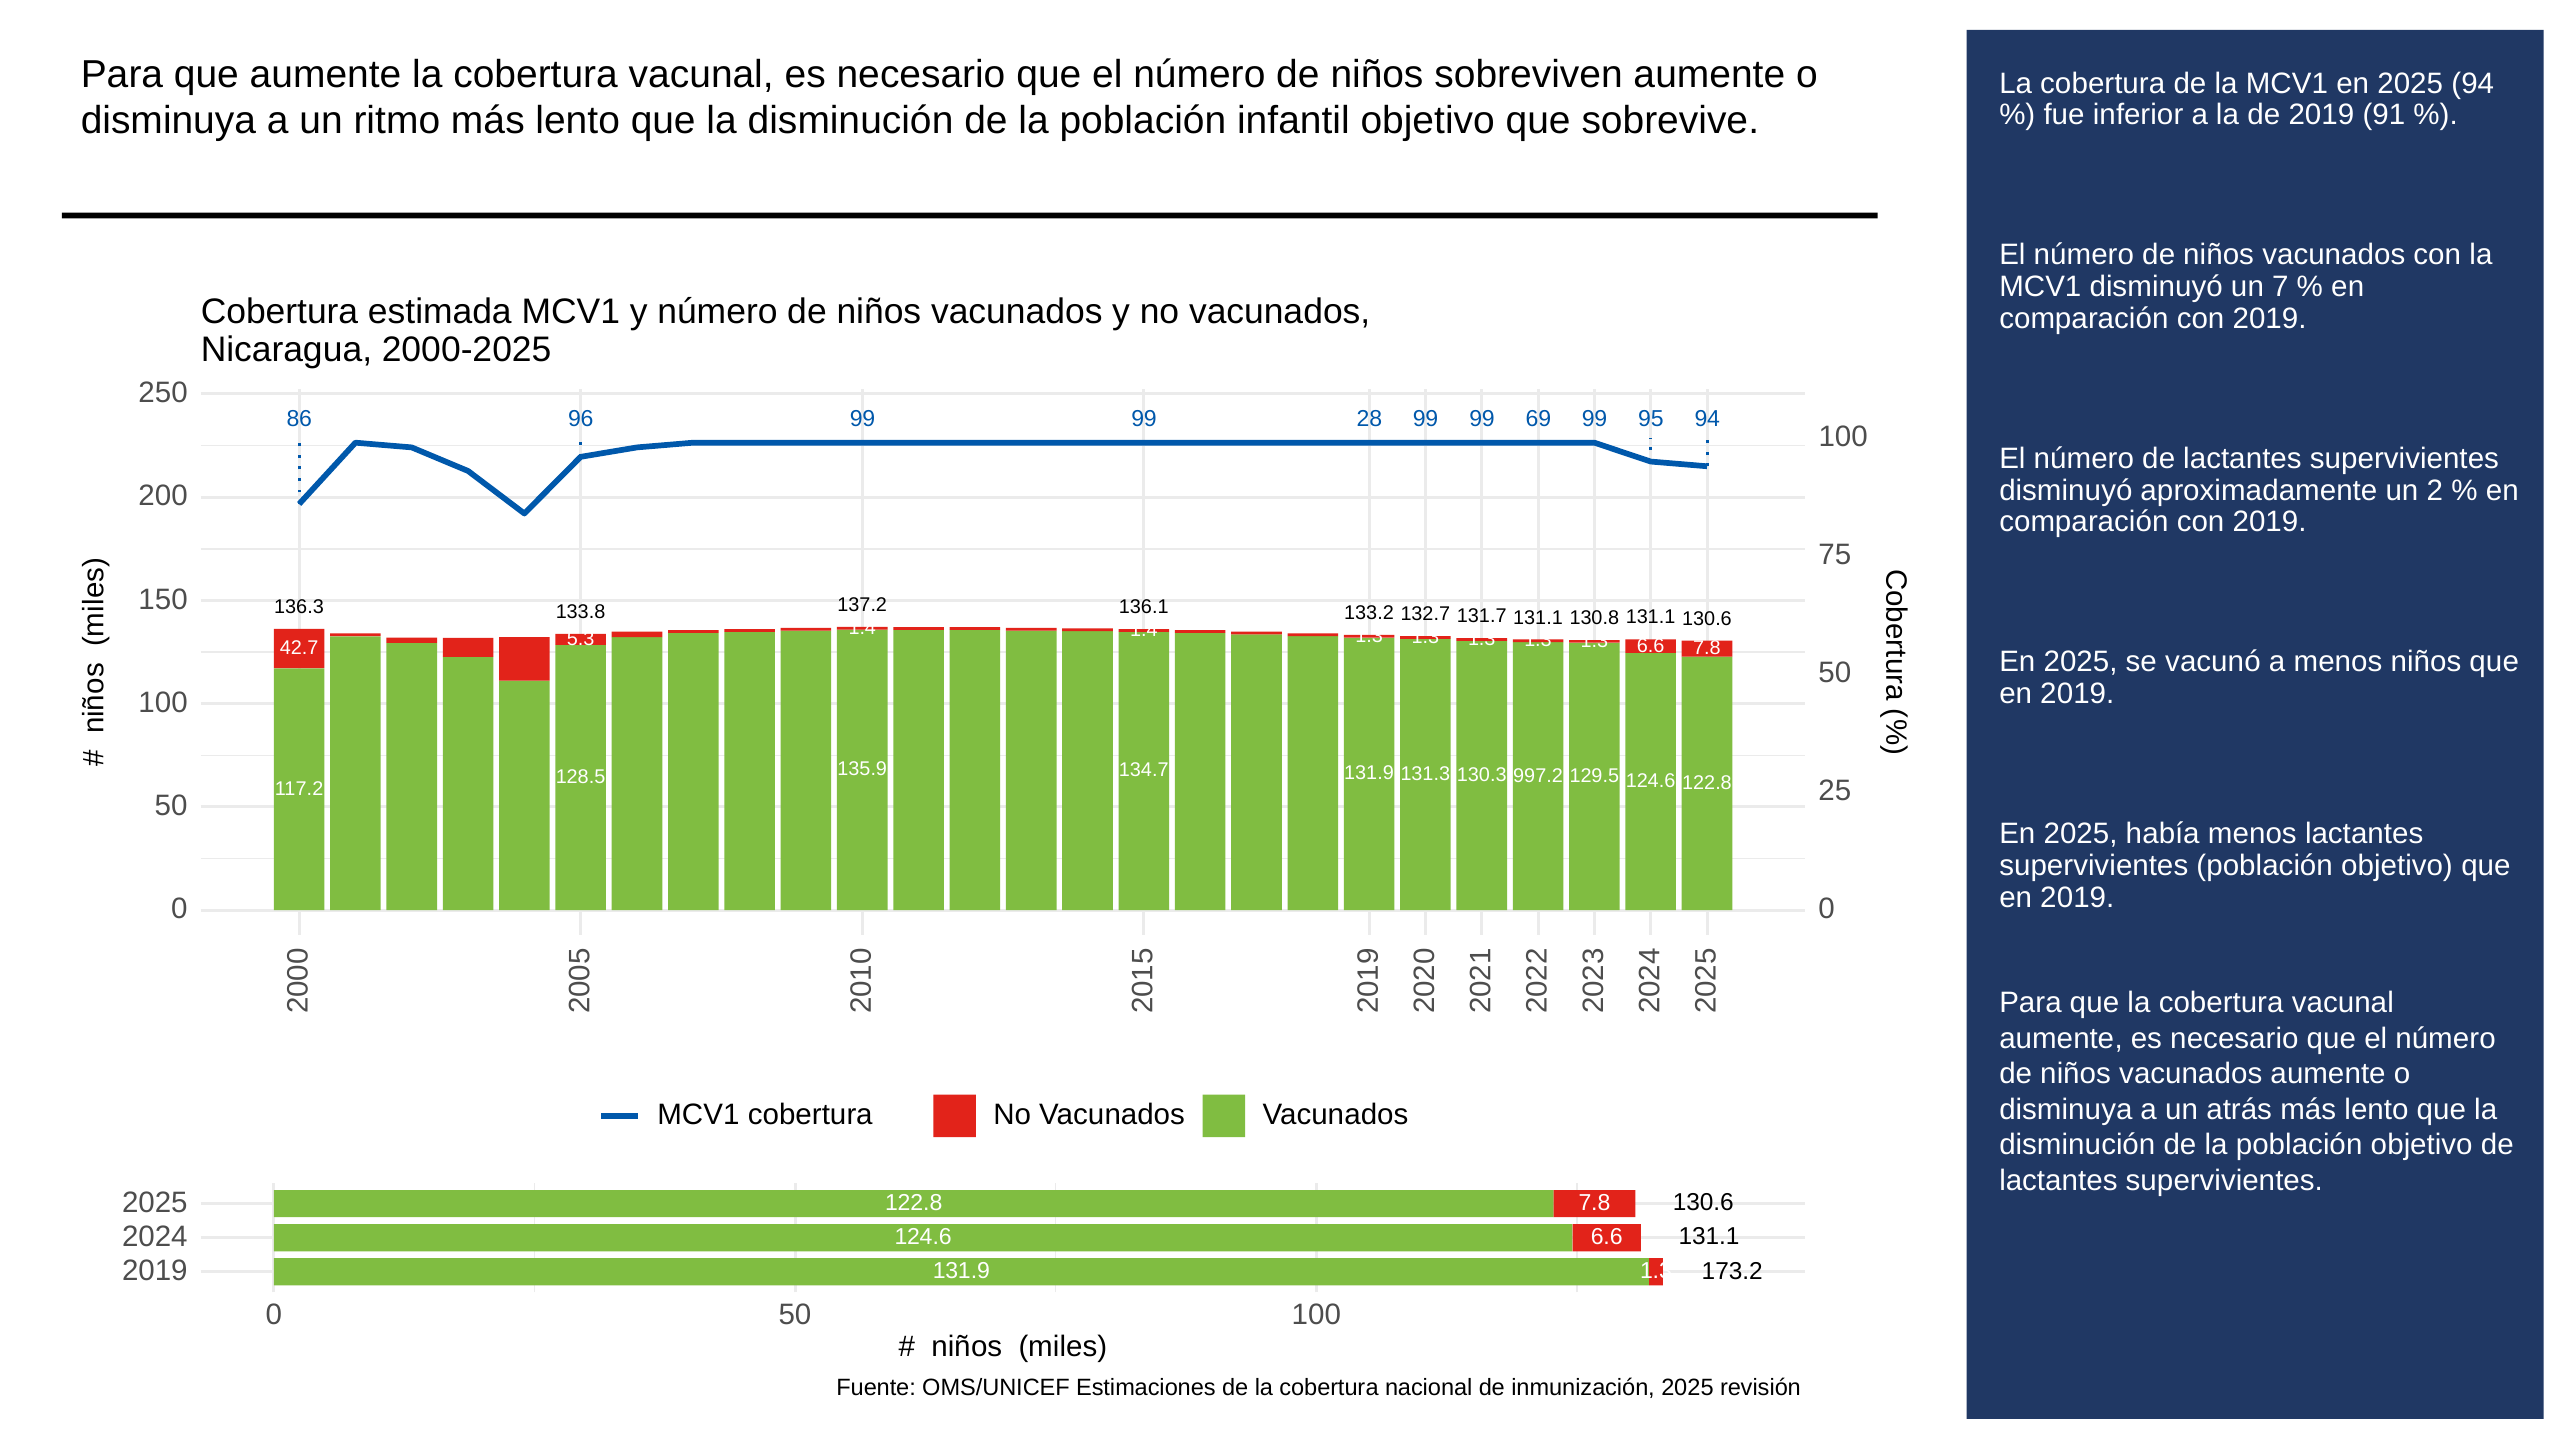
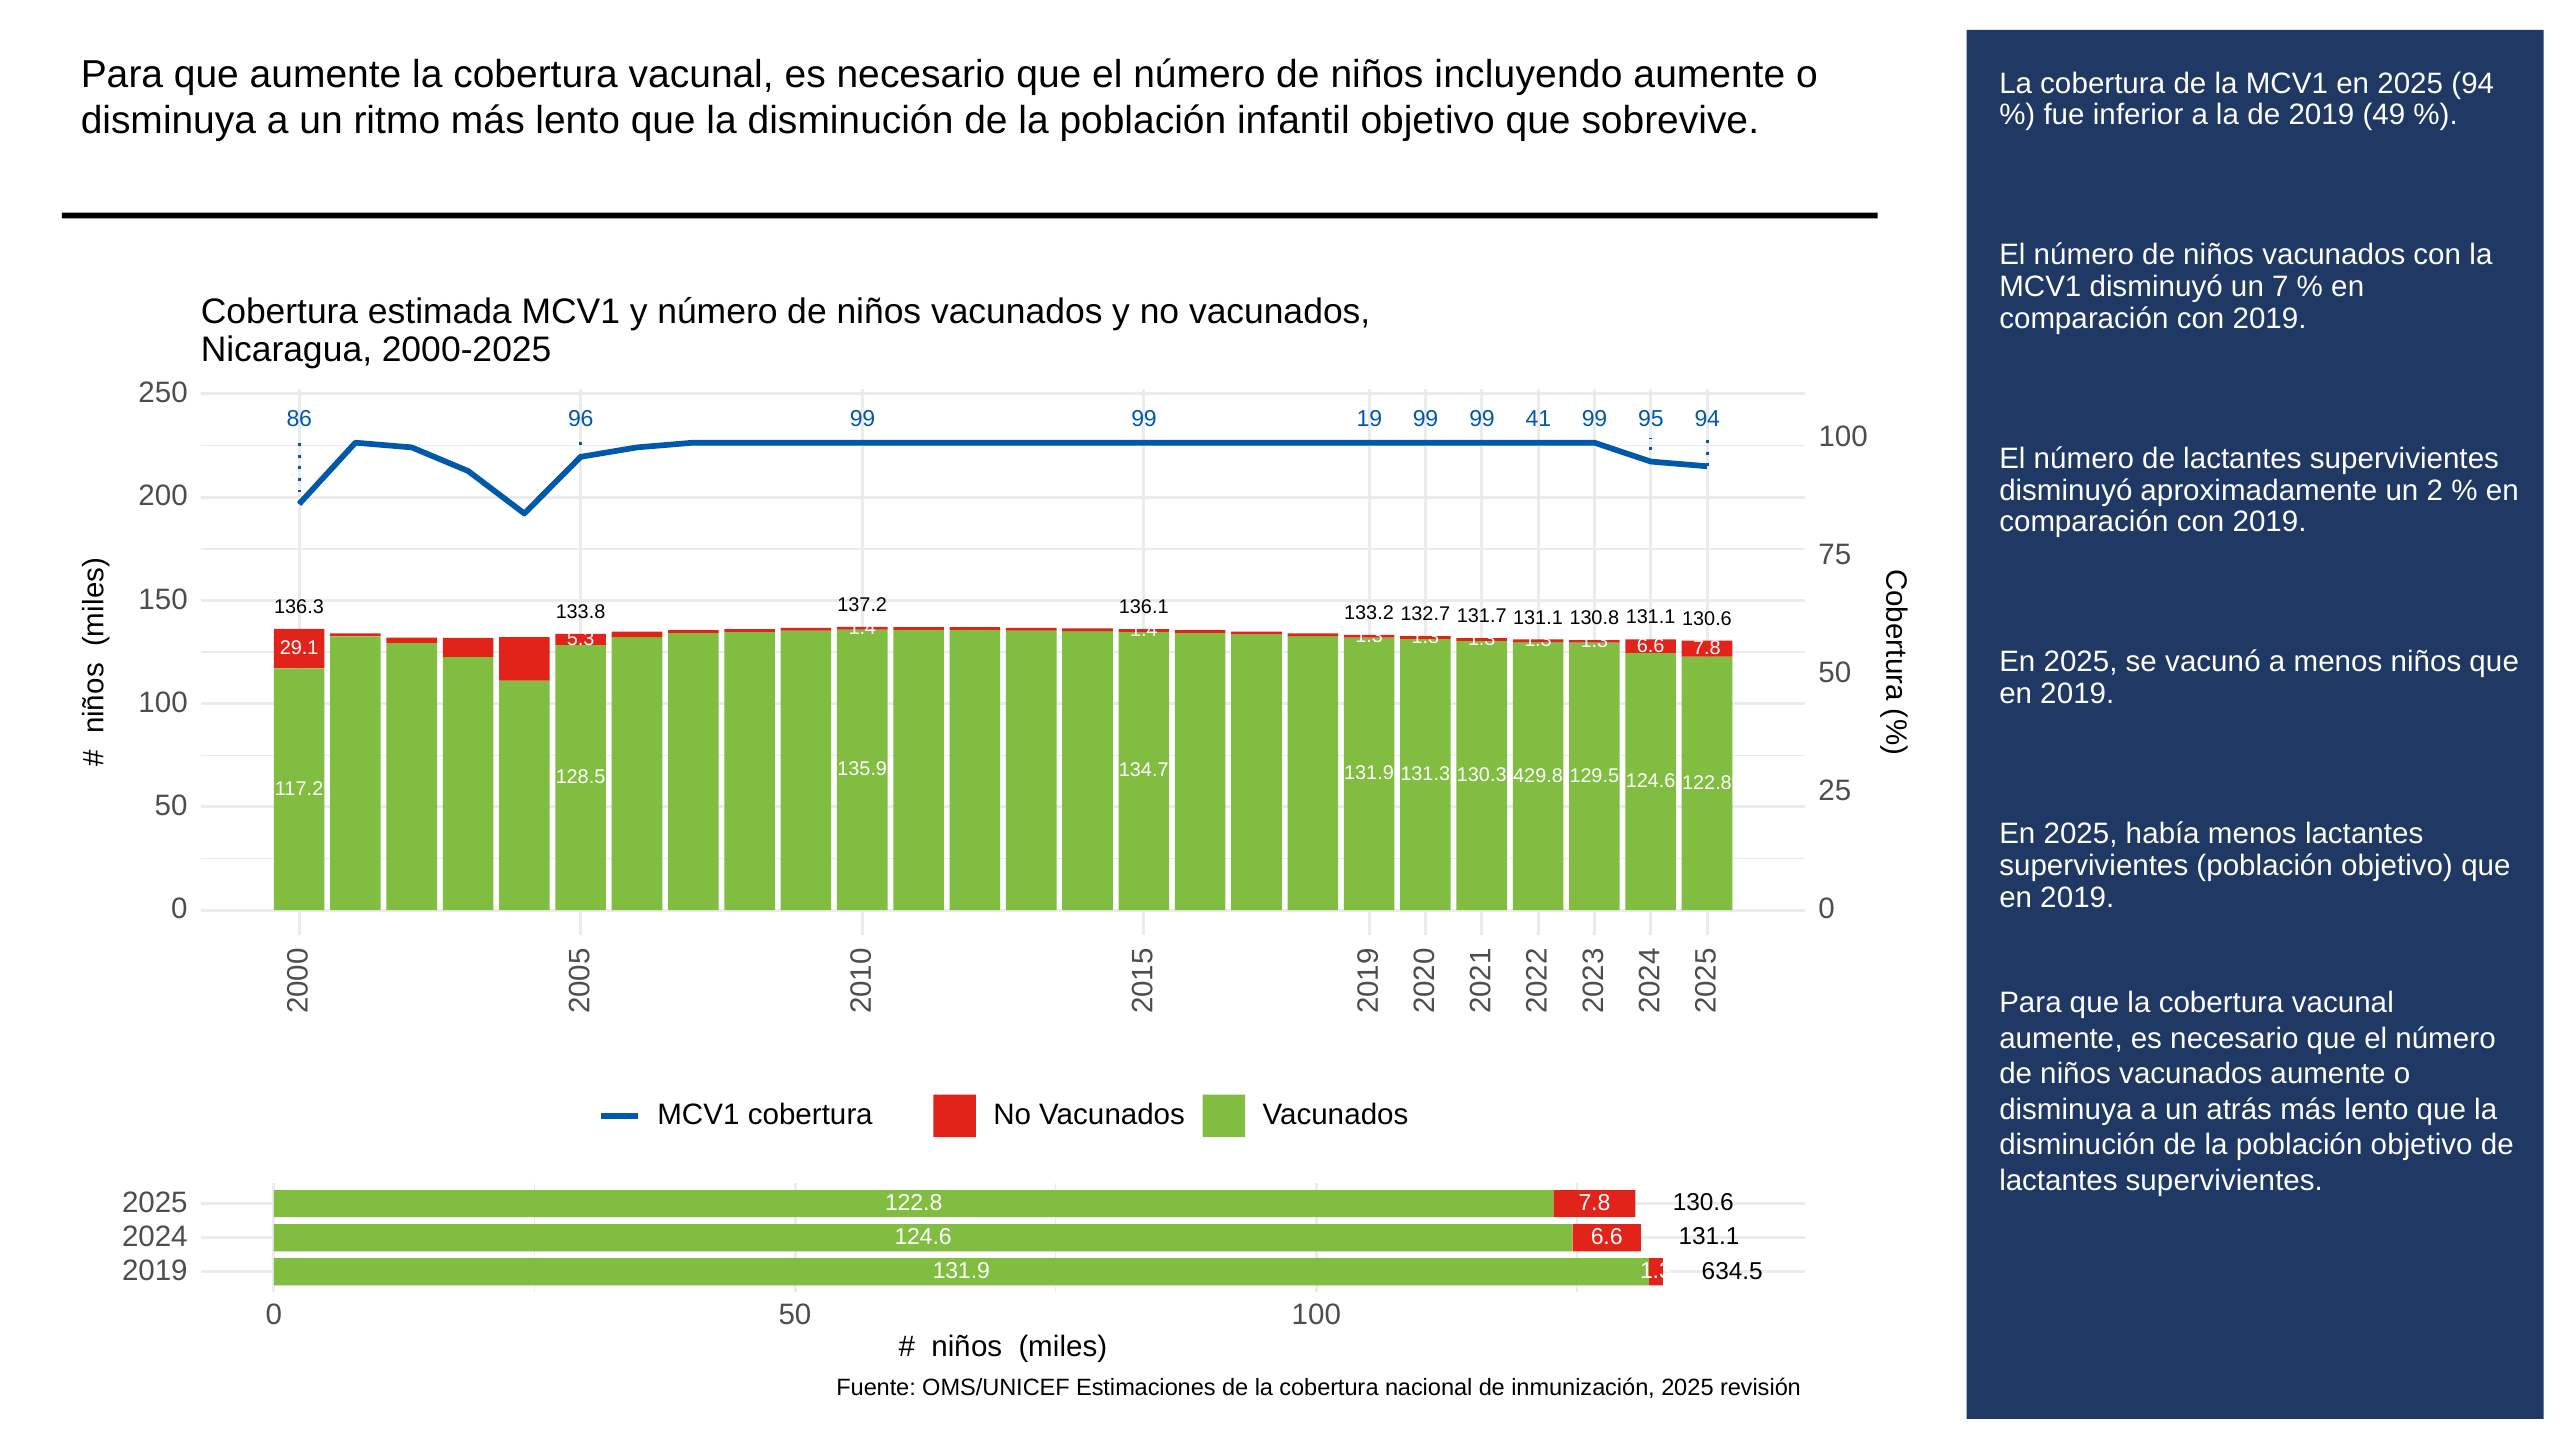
sobreviven: sobreviven -> incluyendo
91: 91 -> 49
28: 28 -> 19
69: 69 -> 41
42.7: 42.7 -> 29.1
997.2: 997.2 -> 429.8
173.2: 173.2 -> 634.5
